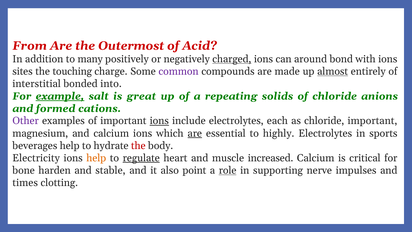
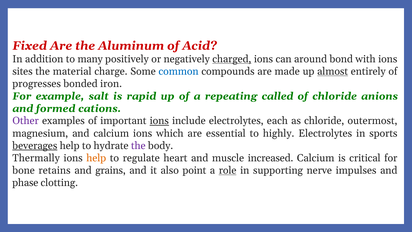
From: From -> Fixed
Outermost: Outermost -> Aluminum
touching: touching -> material
common colour: purple -> blue
interstitial: interstitial -> progresses
into: into -> iron
example underline: present -> none
great: great -> rapid
solids: solids -> called
chloride important: important -> outermost
are at (195, 133) underline: present -> none
beverages underline: none -> present
the at (138, 146) colour: red -> purple
Electricity: Electricity -> Thermally
regulate underline: present -> none
harden: harden -> retains
stable: stable -> grains
times: times -> phase
